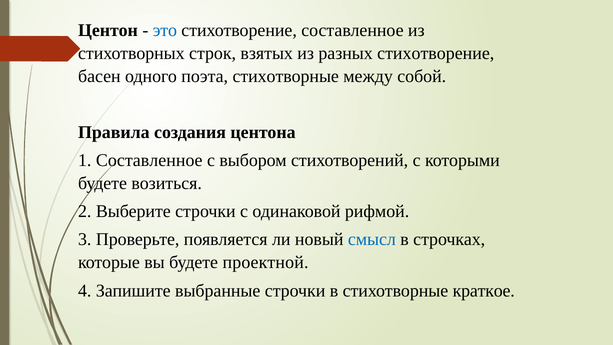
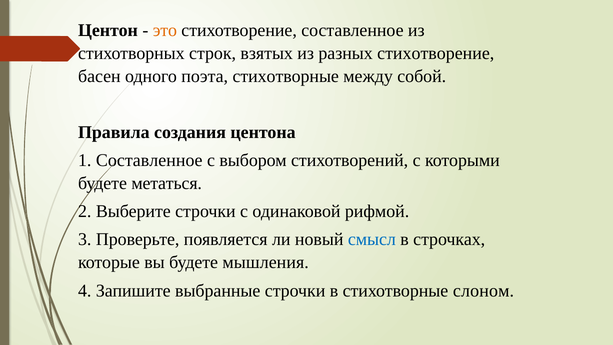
это colour: blue -> orange
возиться: возиться -> метаться
проектной: проектной -> мышления
краткое: краткое -> слоном
